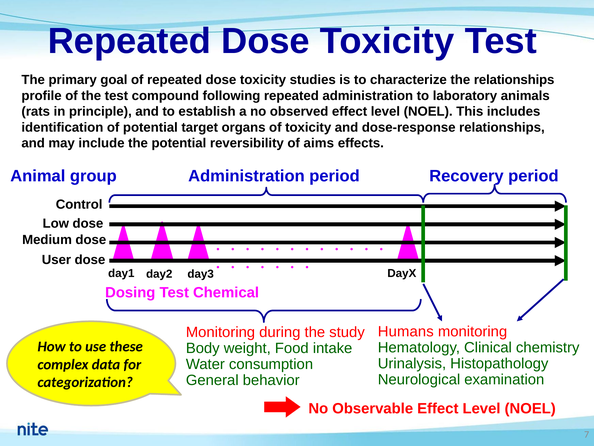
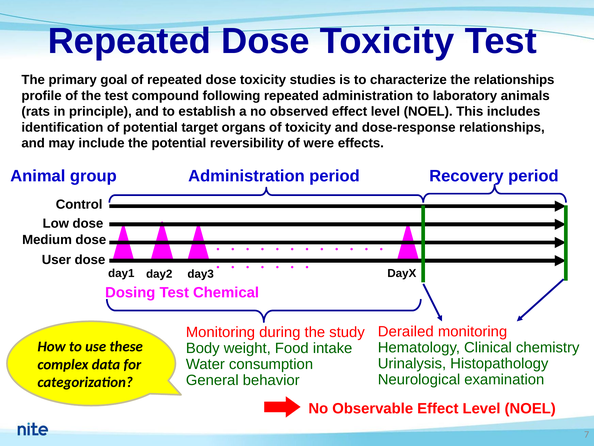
aims: aims -> were
Humans: Humans -> Derailed
